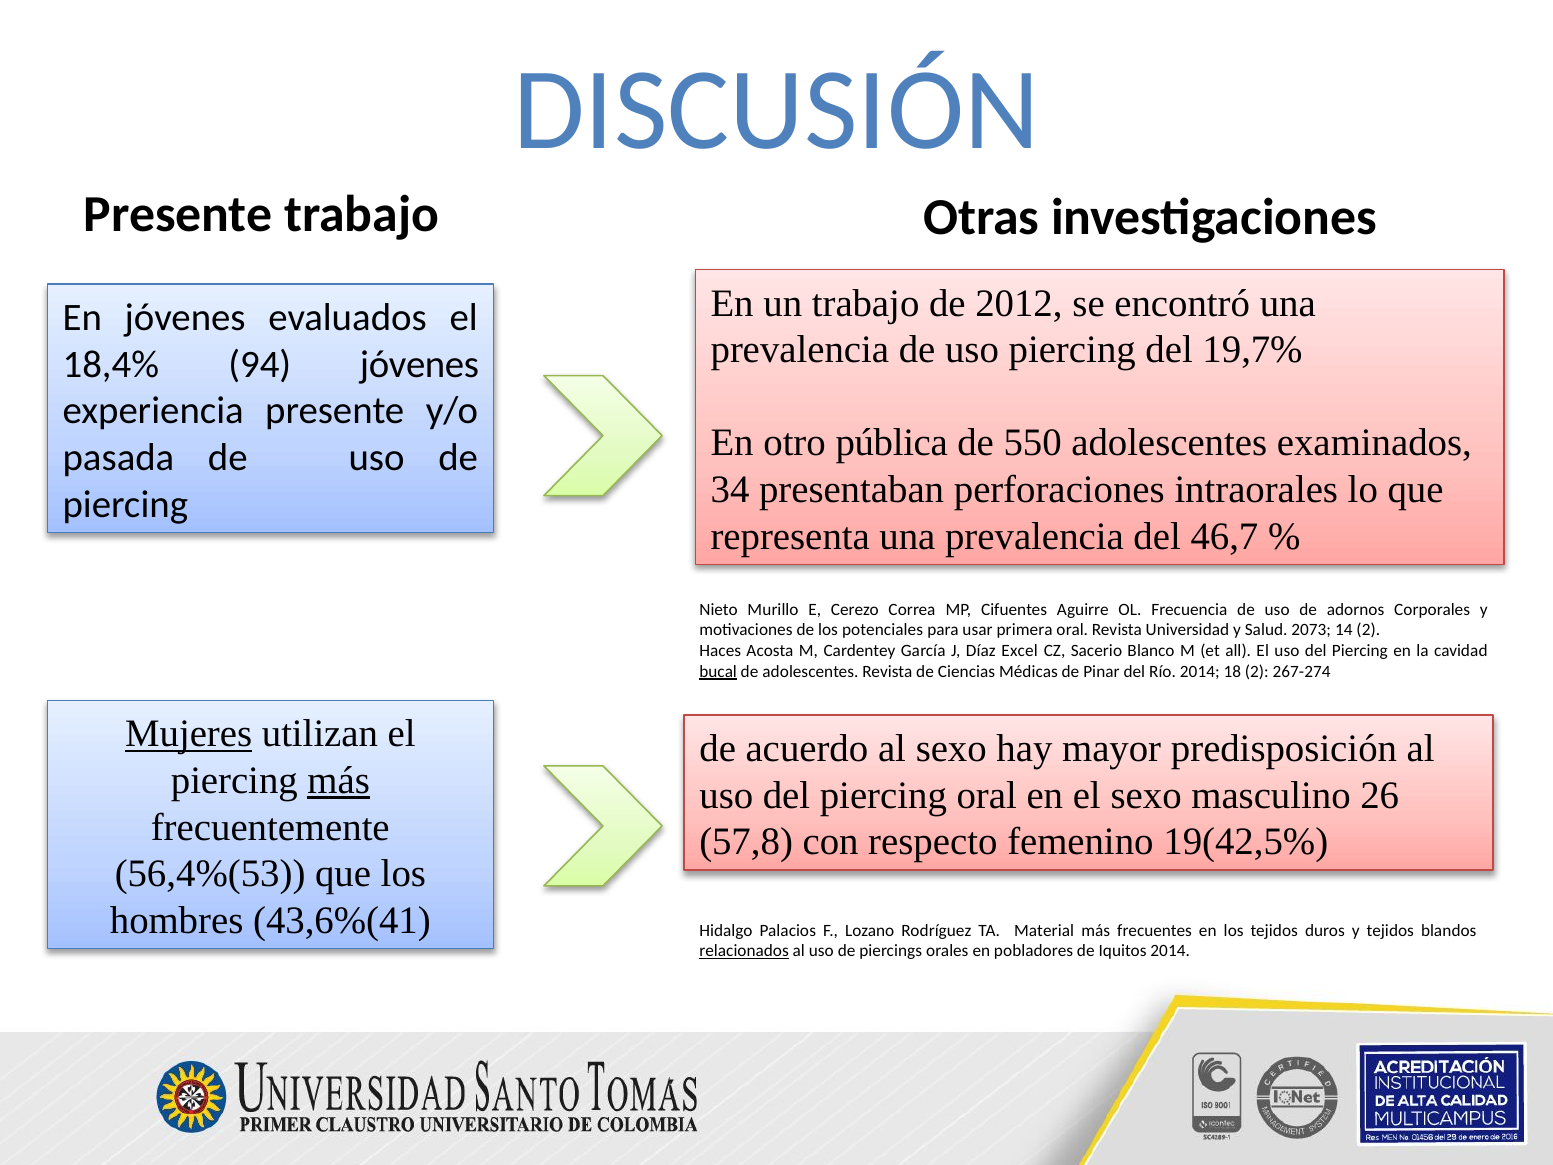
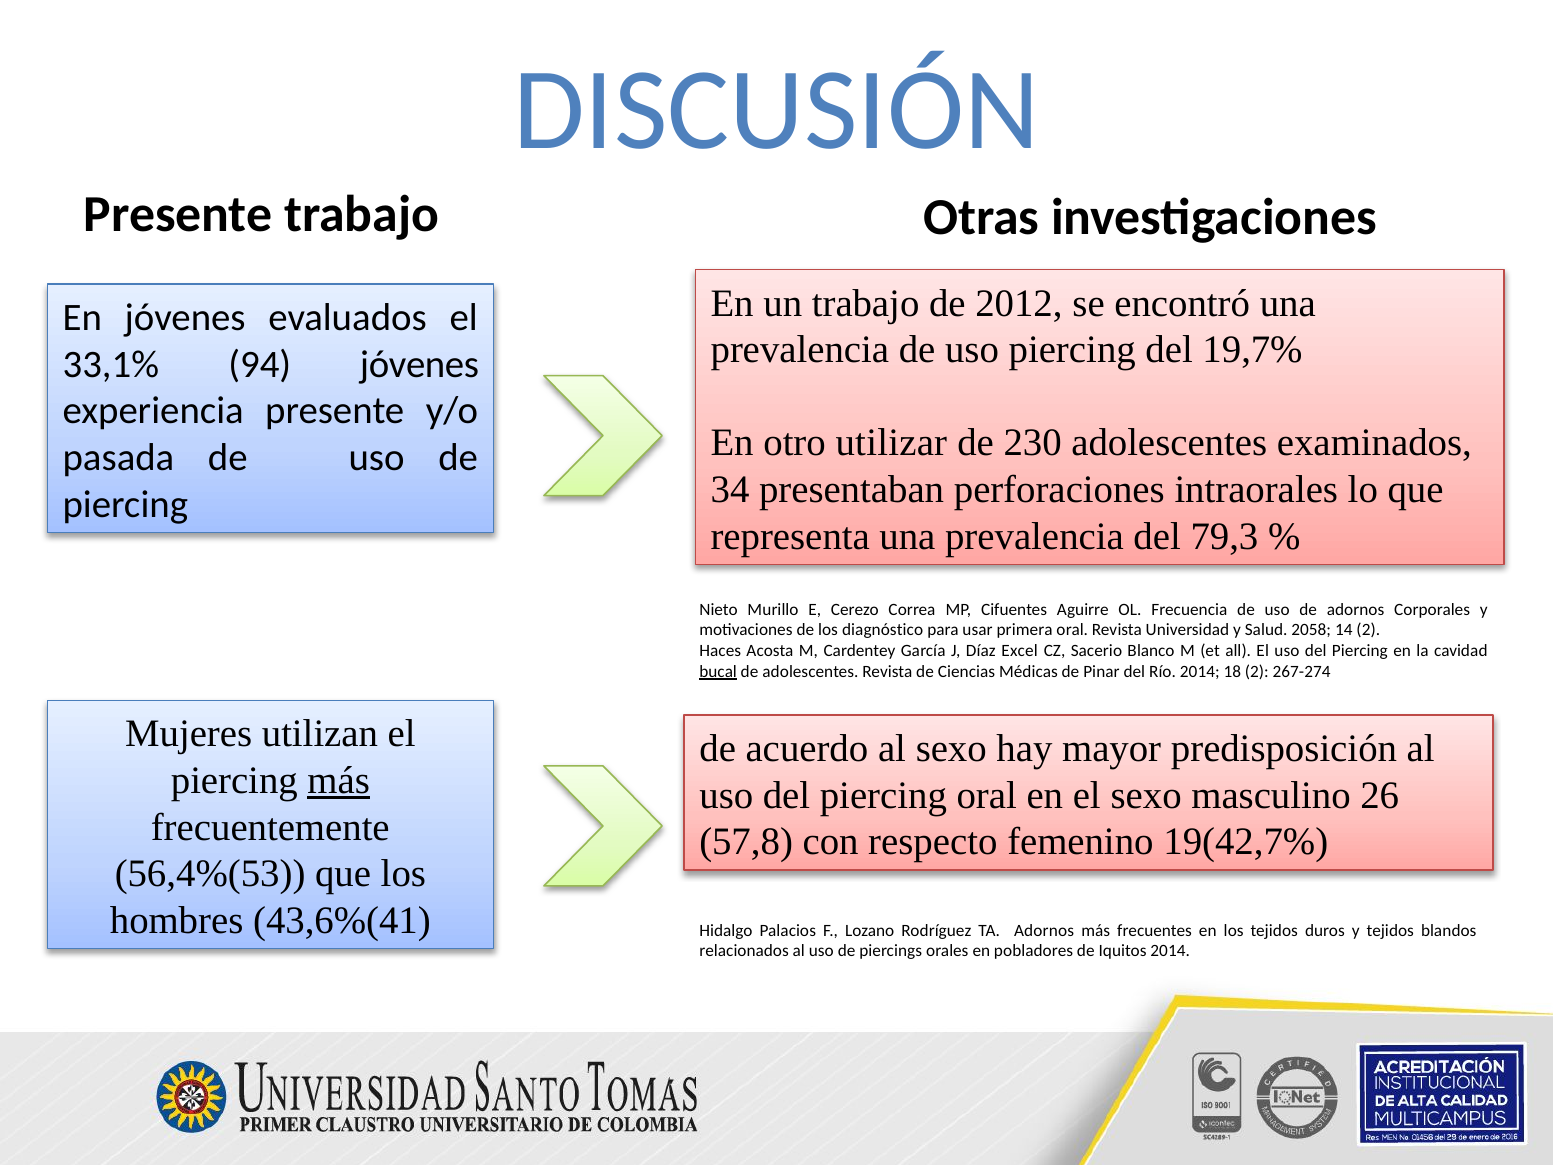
18,4%: 18,4% -> 33,1%
pública: pública -> utilizar
550: 550 -> 230
46,7: 46,7 -> 79,3
potenciales: potenciales -> diagnóstico
2073: 2073 -> 2058
Mujeres underline: present -> none
19(42,5%: 19(42,5% -> 19(42,7%
TA Material: Material -> Adornos
relacionados underline: present -> none
